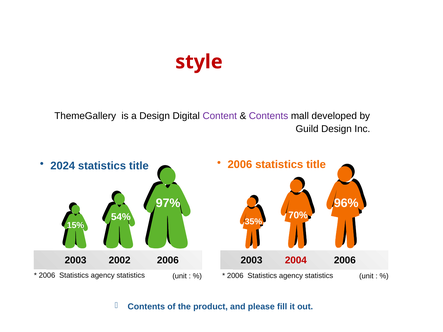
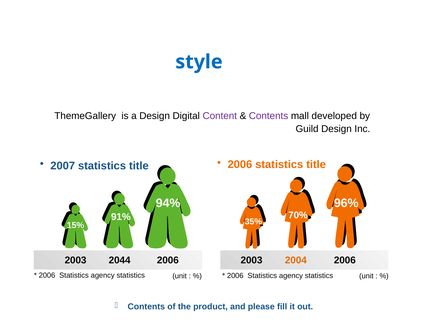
style colour: red -> blue
2024: 2024 -> 2007
97%: 97% -> 94%
54%: 54% -> 91%
2002: 2002 -> 2044
2004 colour: red -> orange
